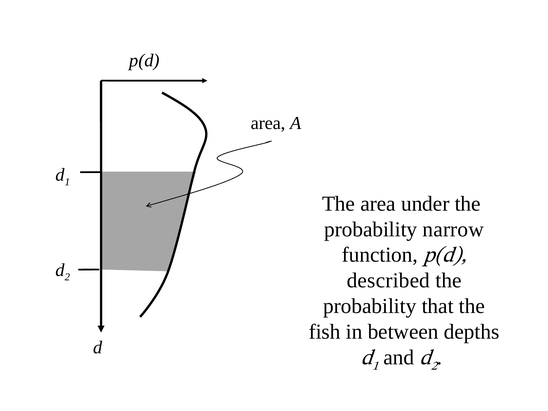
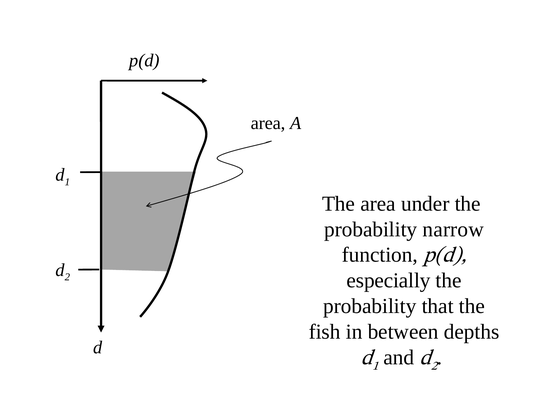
described: described -> especially
